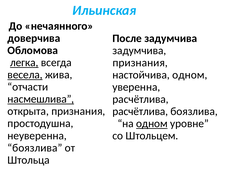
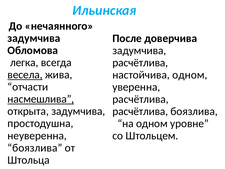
доверчива at (34, 38): доверчива -> задумчива
После задумчива: задумчива -> доверчива
легка underline: present -> none
признания at (140, 63): признания -> расчётлива
открыта признания: признания -> задумчива
одном at (152, 123) underline: present -> none
